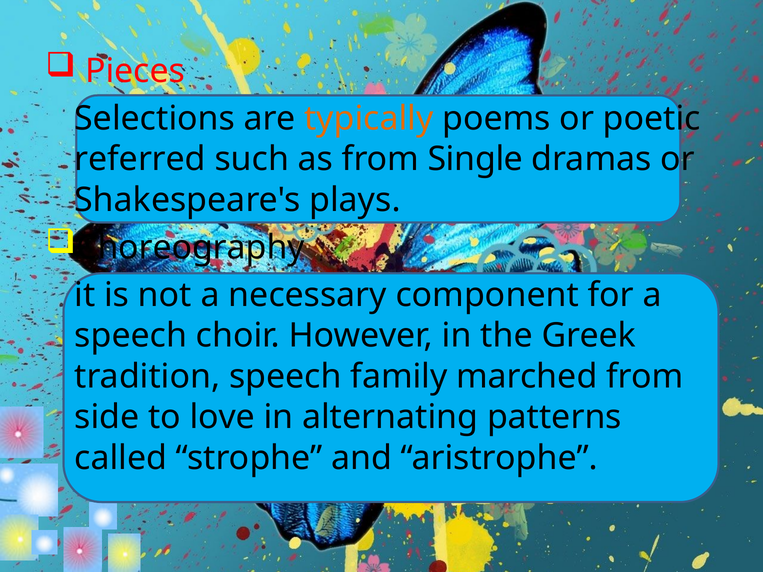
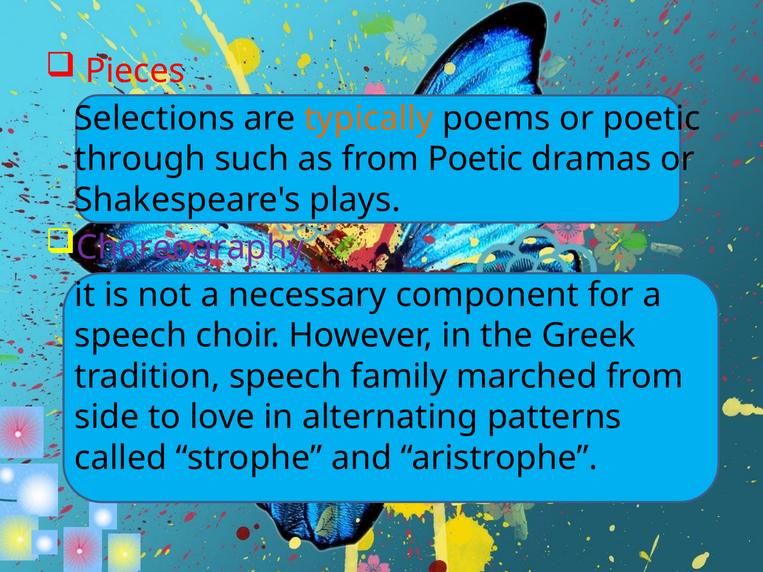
referred: referred -> through
from Single: Single -> Poetic
Choreography colour: black -> purple
